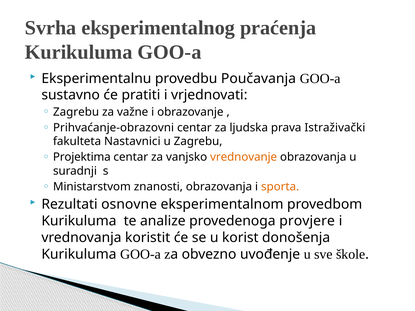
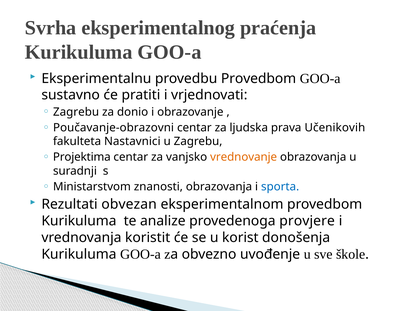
provedbu Poučavanja: Poučavanja -> Provedbom
važne: važne -> donio
Prihvaćanje-obrazovni: Prihvaćanje-obrazovni -> Poučavanje-obrazovni
Istraživački: Istraživački -> Učenikovih
sporta colour: orange -> blue
osnovne: osnovne -> obvezan
